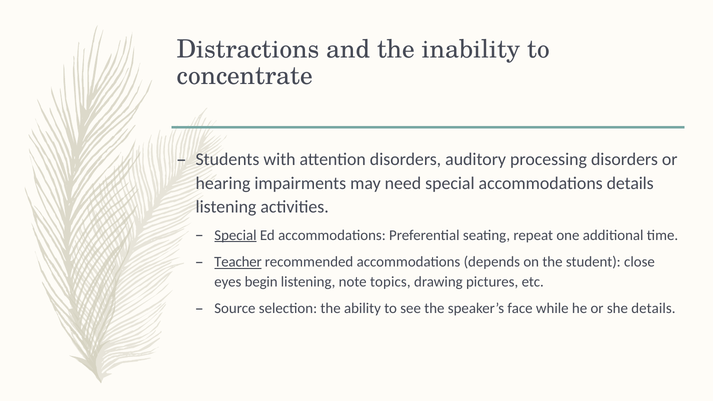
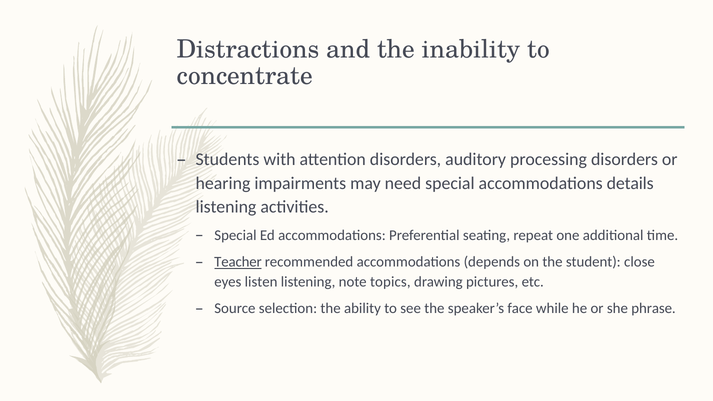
Special at (235, 235) underline: present -> none
begin: begin -> listen
she details: details -> phrase
